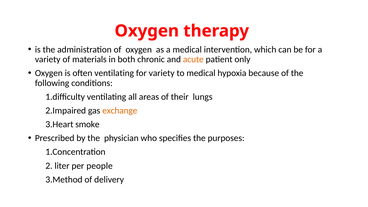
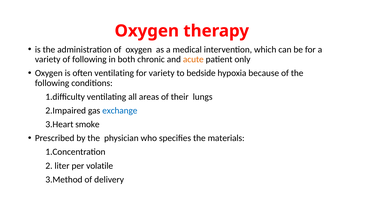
of materials: materials -> following
to medical: medical -> bedside
exchange colour: orange -> blue
purposes: purposes -> materials
people: people -> volatile
